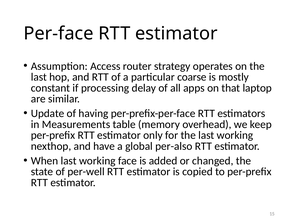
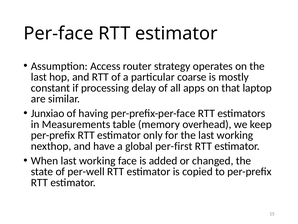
Update: Update -> Junxiao
per-also: per-also -> per-first
